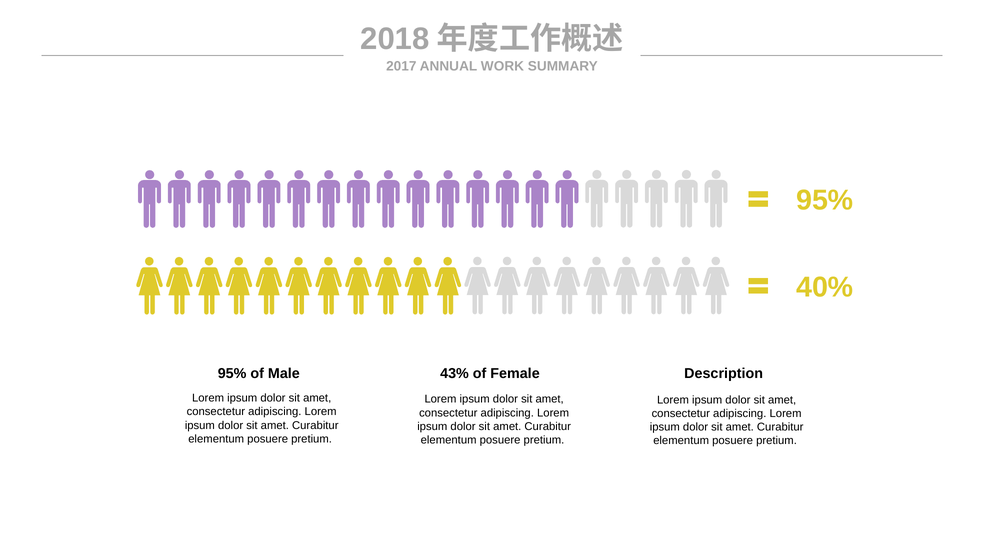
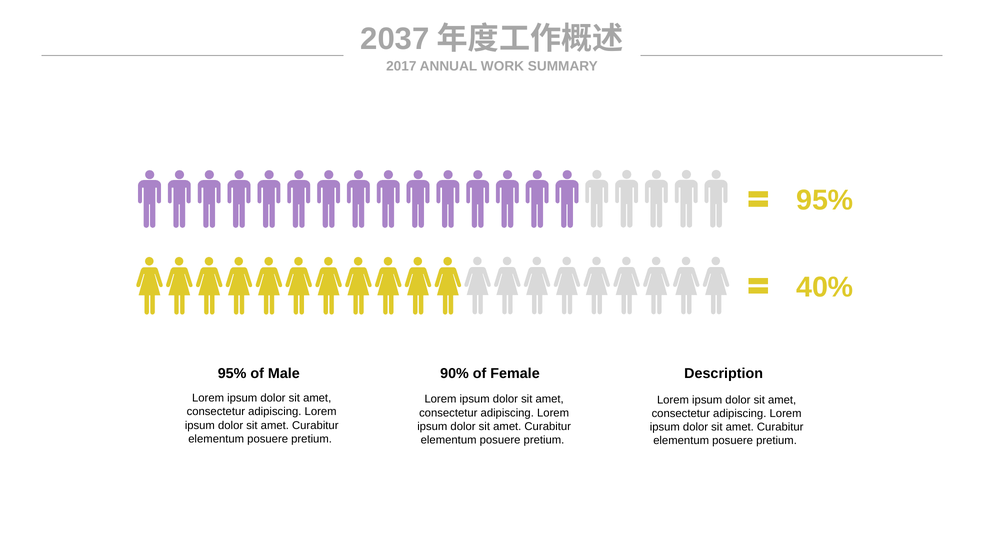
2018: 2018 -> 2037
43%: 43% -> 90%
